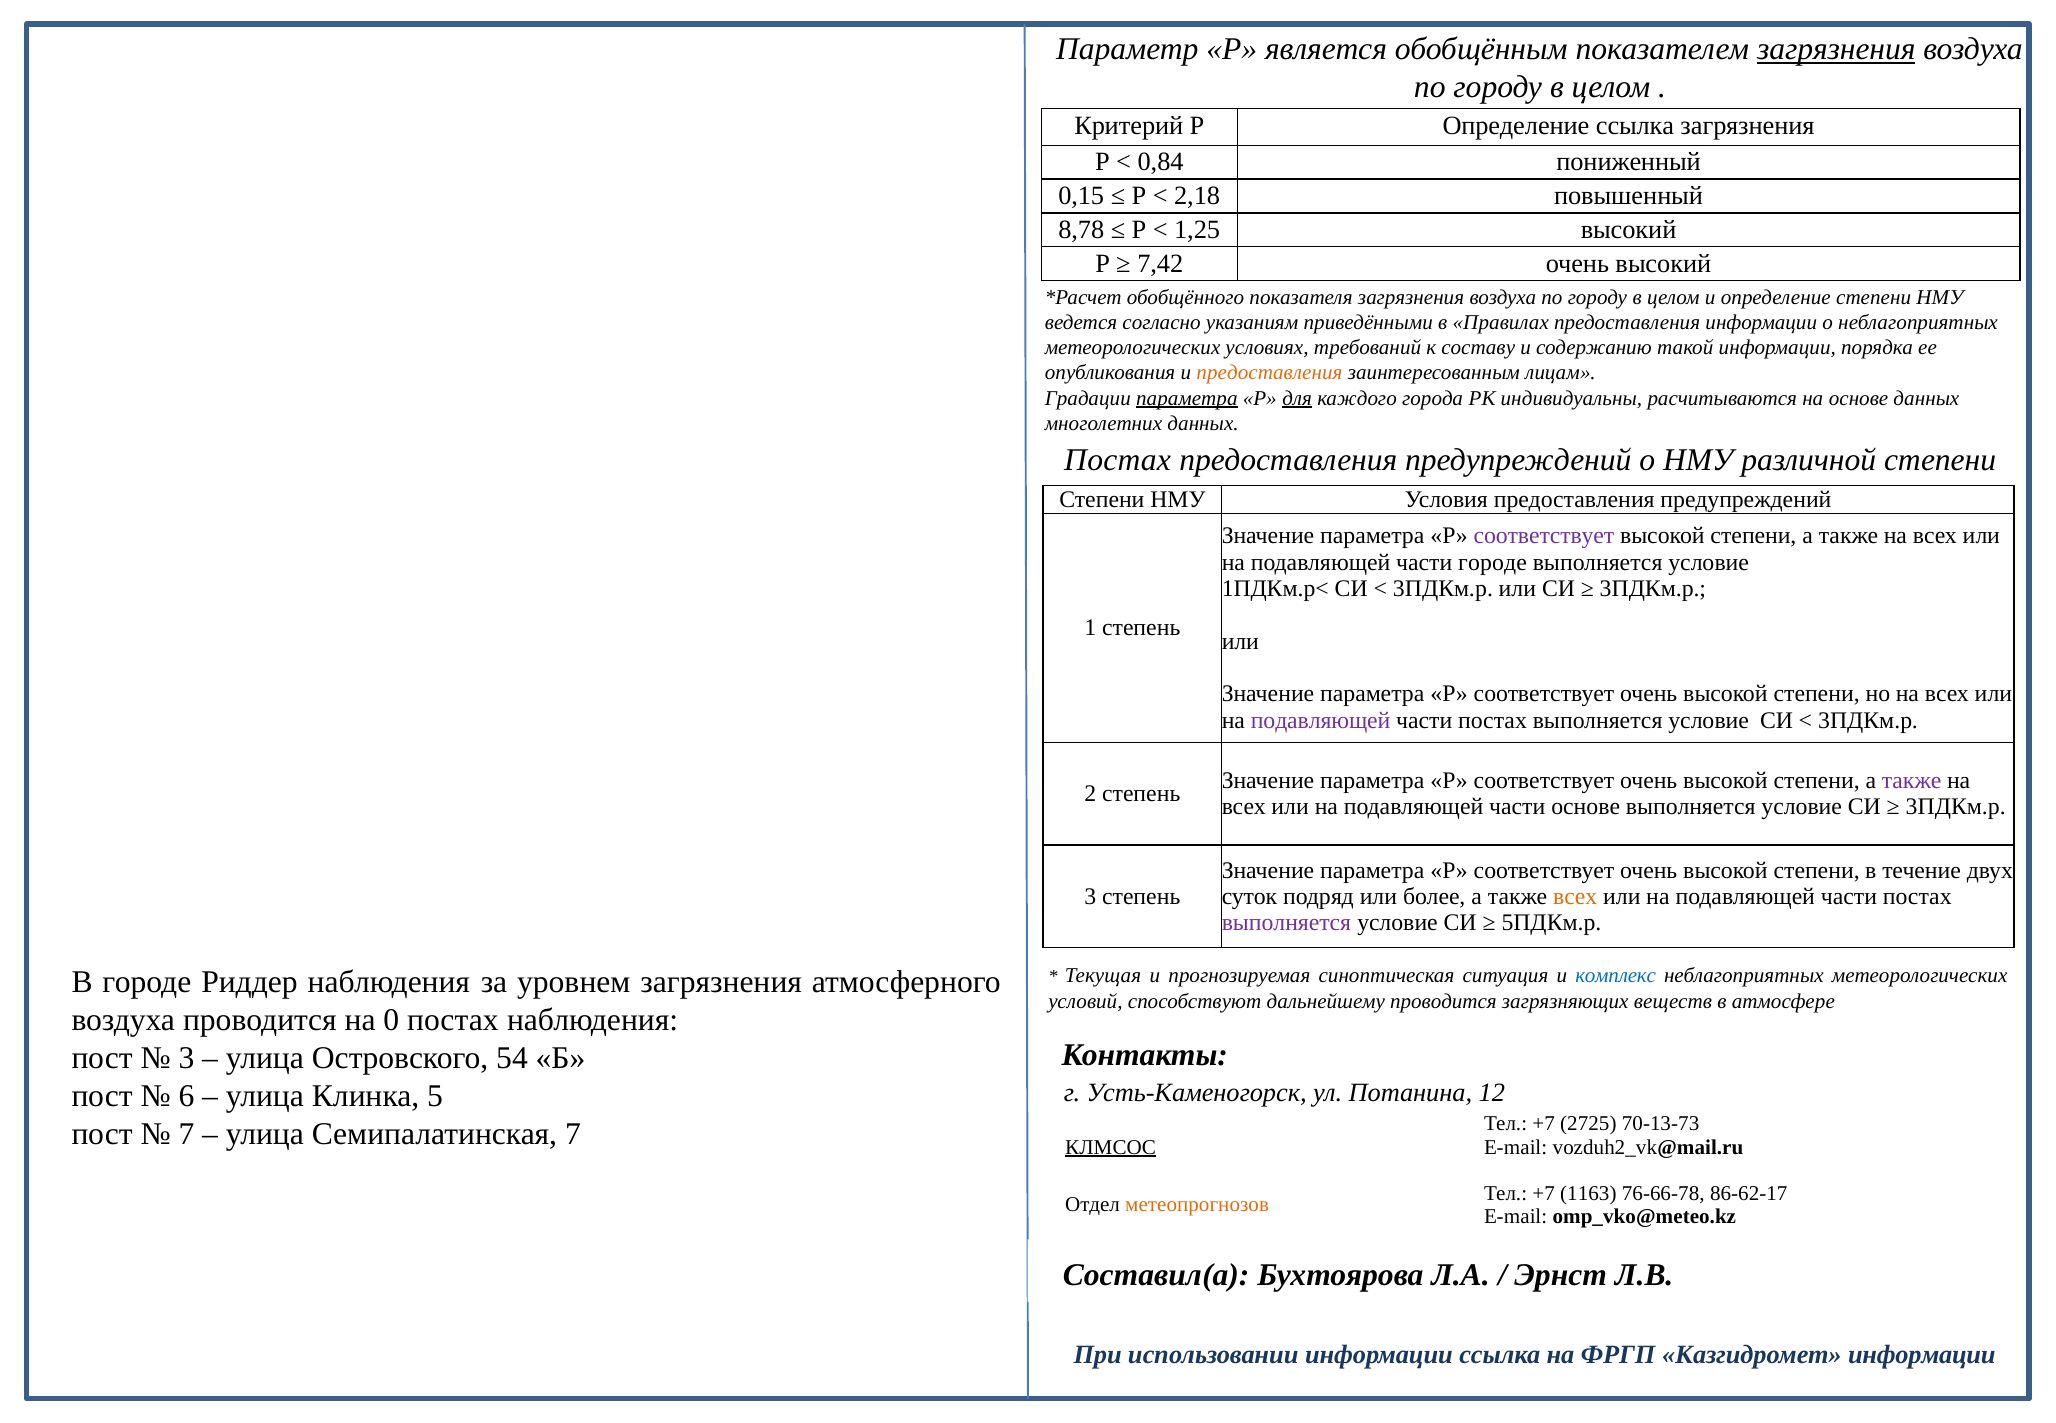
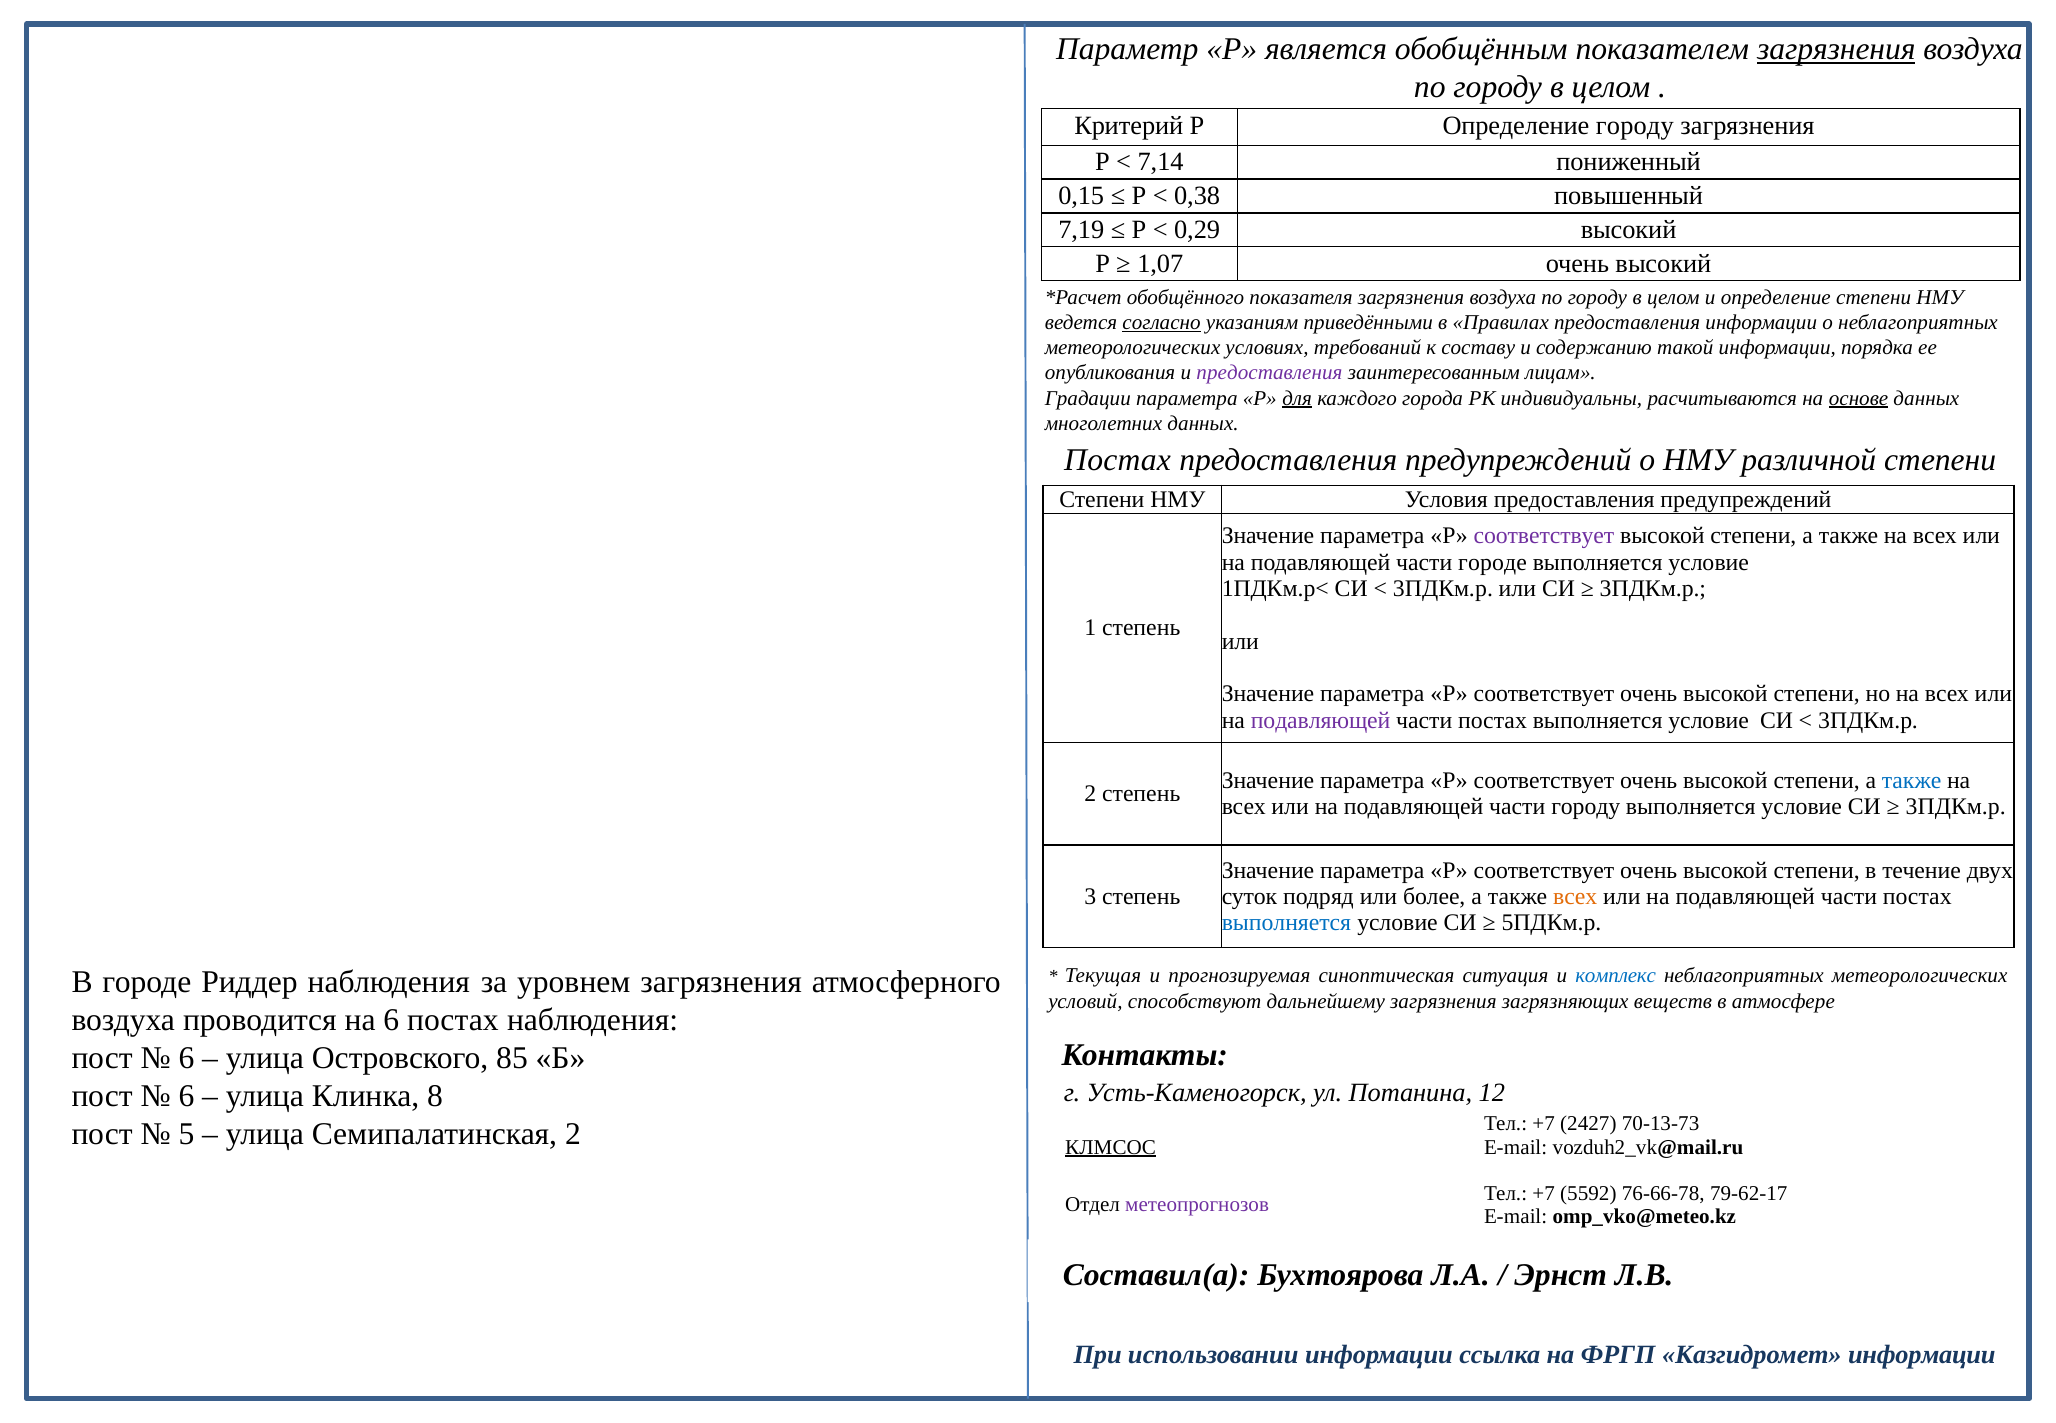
Определение ссылка: ссылка -> городу
0,84: 0,84 -> 7,14
2,18: 2,18 -> 0,38
8,78: 8,78 -> 7,19
1,25: 1,25 -> 0,29
7,42: 7,42 -> 1,07
согласно underline: none -> present
предоставления at (1269, 373) colour: orange -> purple
параметра at (1187, 398) underline: present -> none
основе at (1859, 398) underline: none -> present
также at (1912, 781) colour: purple -> blue
части основе: основе -> городу
выполняется at (1286, 923) colour: purple -> blue
дальнейшему проводится: проводится -> загрязнения
на 0: 0 -> 6
3 at (186, 1058): 3 -> 6
54: 54 -> 85
5: 5 -> 8
2725: 2725 -> 2427
7 at (186, 1134): 7 -> 5
Семипалатинская 7: 7 -> 2
1163: 1163 -> 5592
86-62-17: 86-62-17 -> 79-62-17
метеопрогнозов colour: orange -> purple
